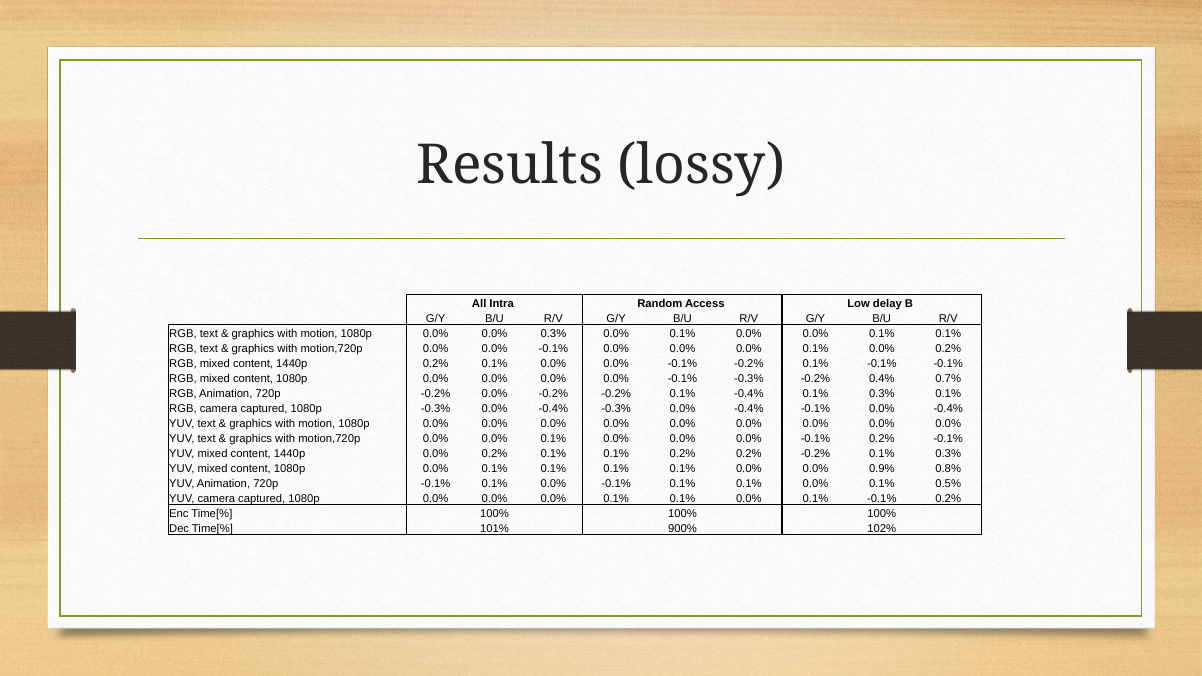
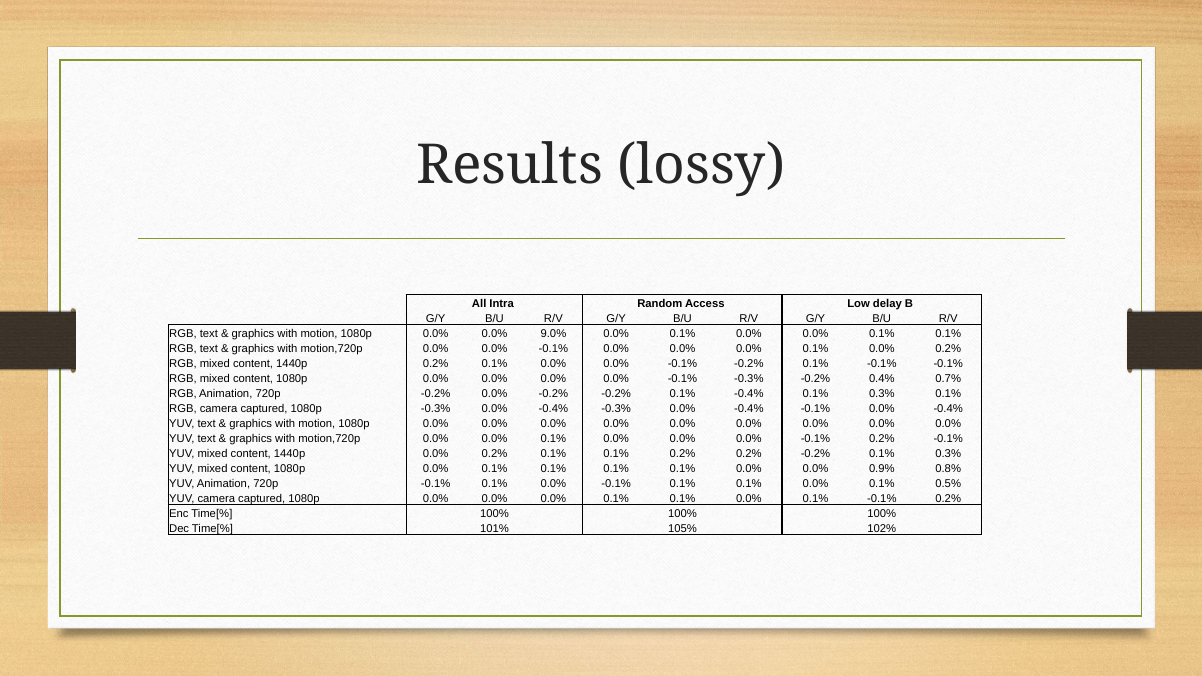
0.0% 0.3%: 0.3% -> 9.0%
900%: 900% -> 105%
